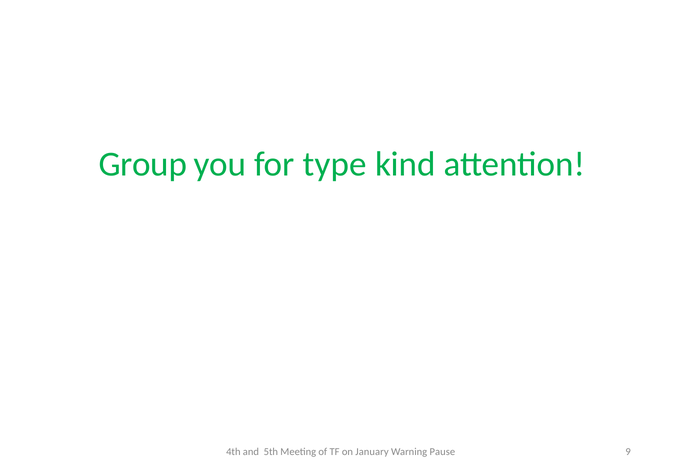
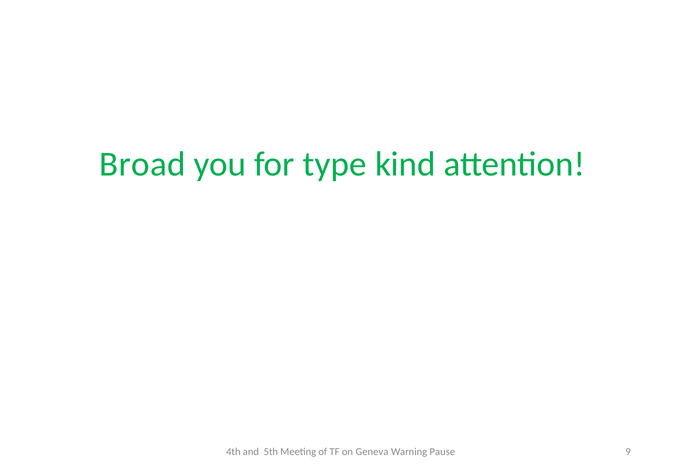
Group: Group -> Broad
January: January -> Geneva
